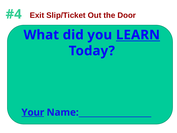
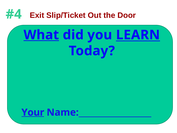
What underline: none -> present
